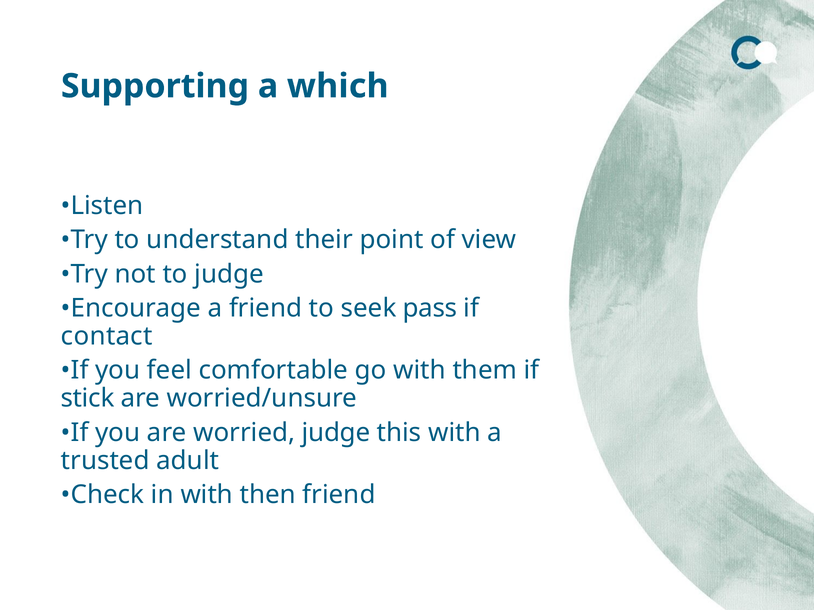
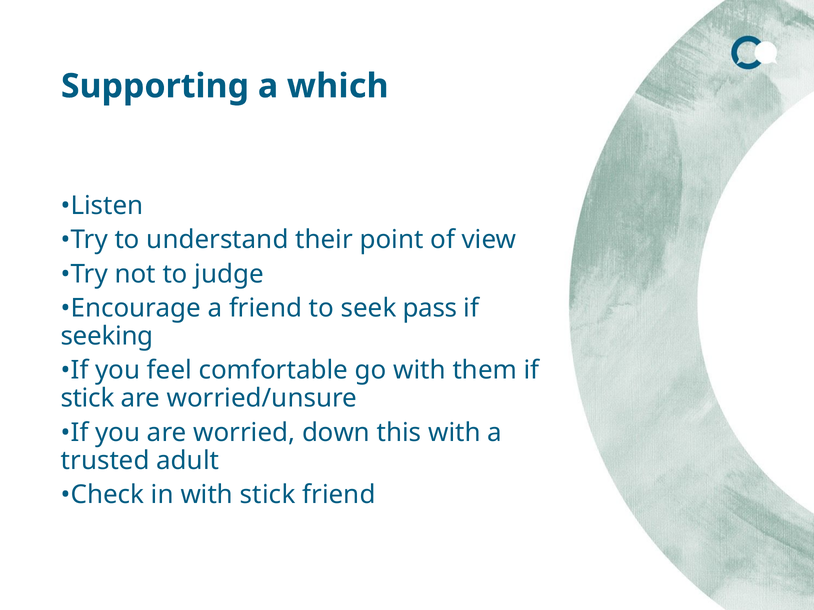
contact: contact -> seeking
worried judge: judge -> down
with then: then -> stick
